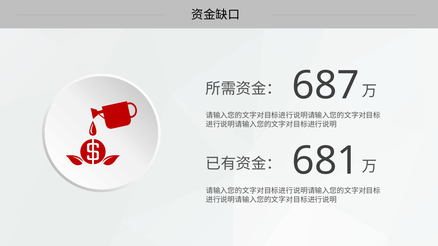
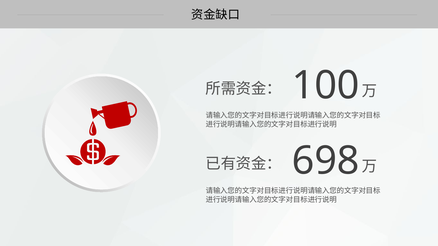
687: 687 -> 100
681: 681 -> 698
